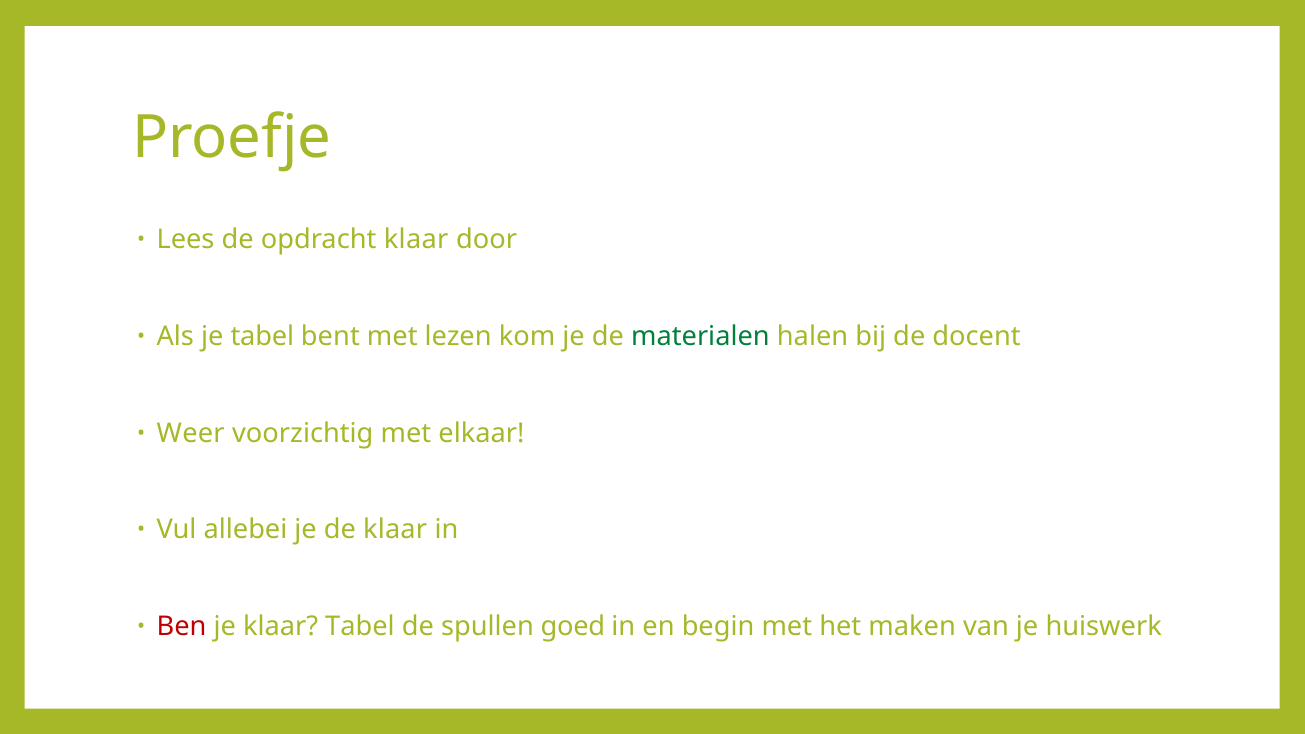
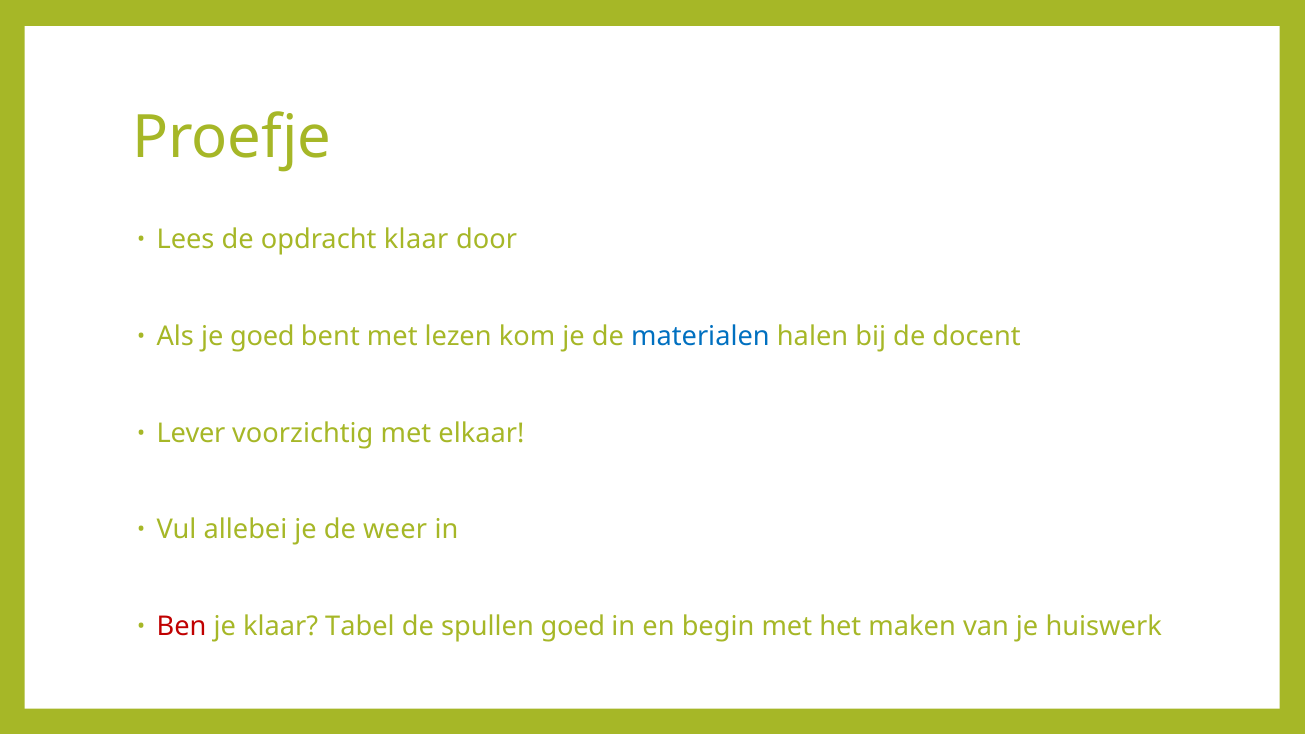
je tabel: tabel -> goed
materialen colour: green -> blue
Weer: Weer -> Lever
de klaar: klaar -> weer
